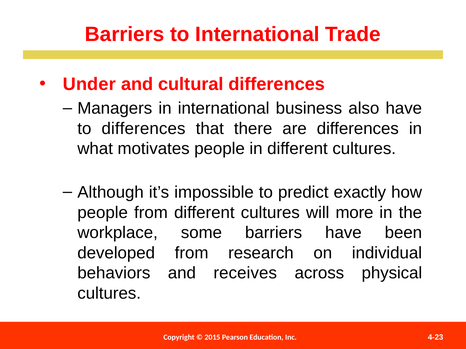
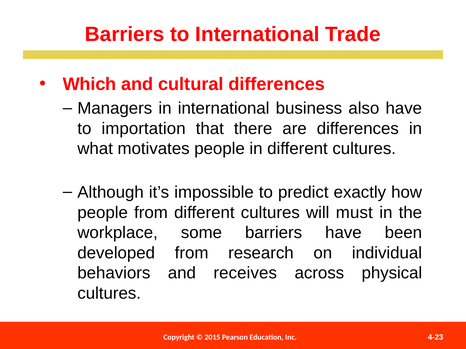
Under: Under -> Which
to differences: differences -> importation
more: more -> must
